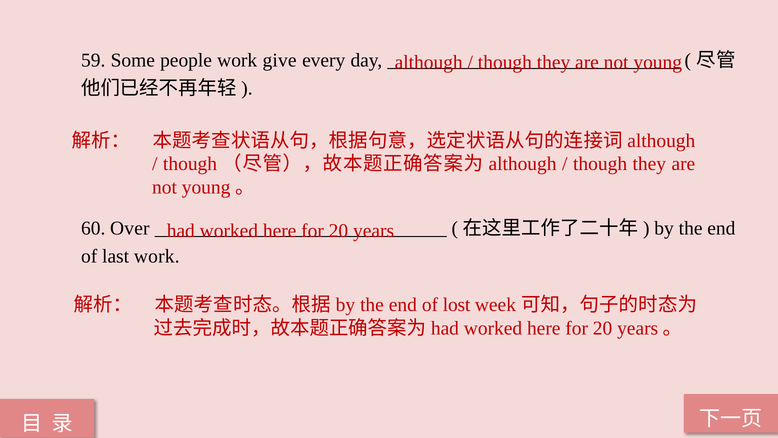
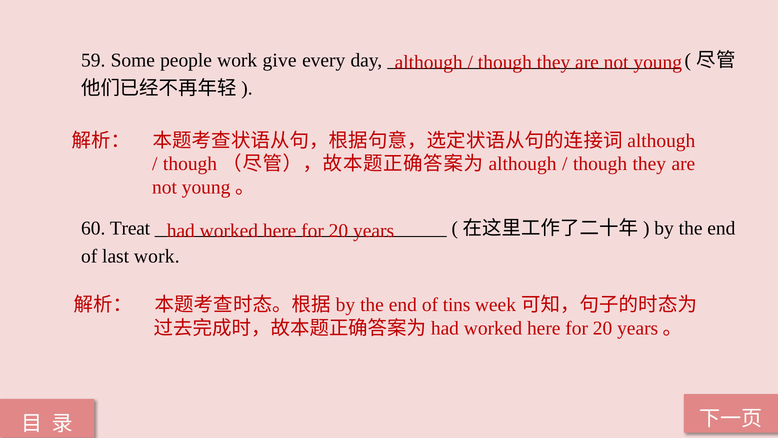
Over: Over -> Treat
lost: lost -> tins
